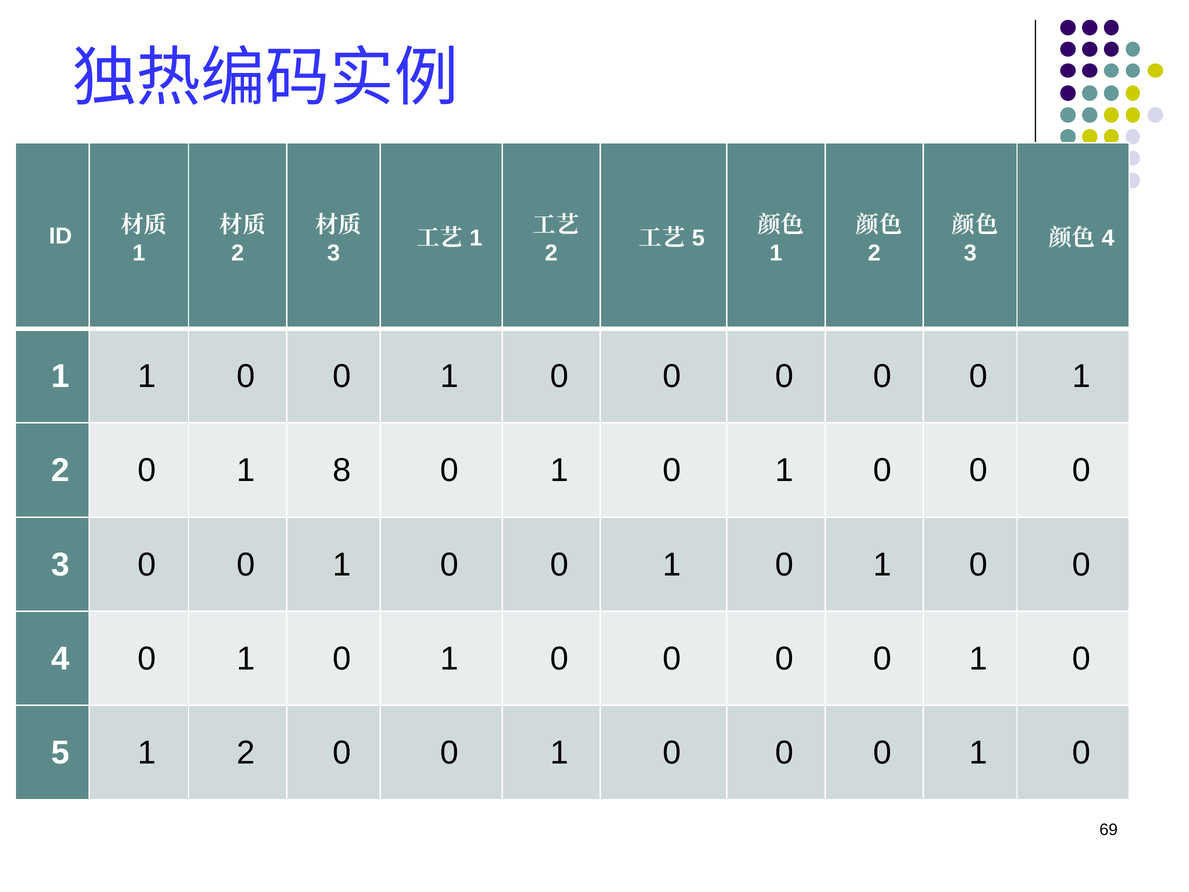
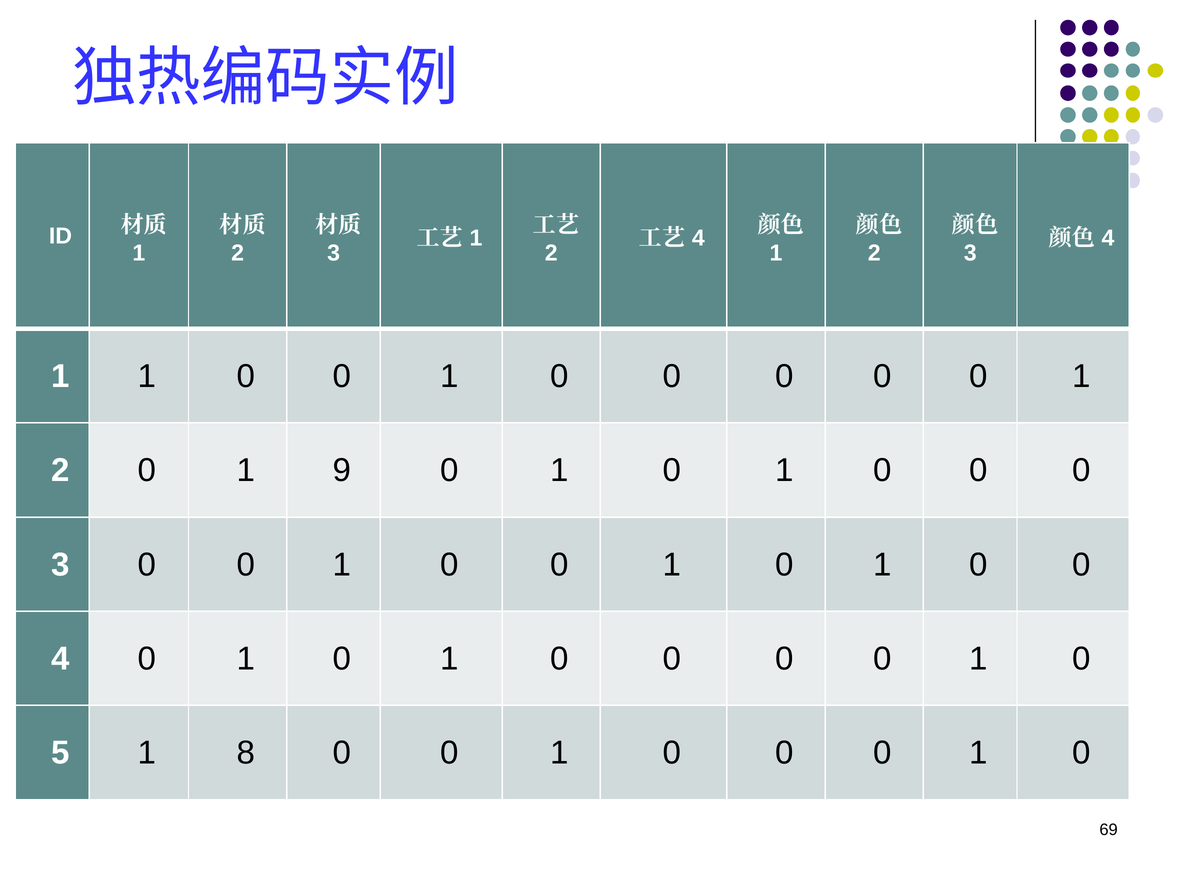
5 at (698, 238): 5 -> 4
8: 8 -> 9
5 1 2: 2 -> 8
